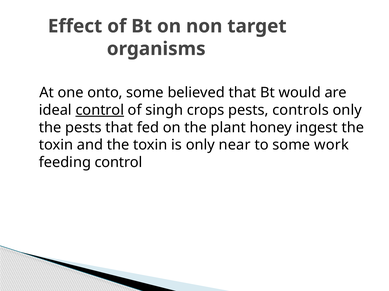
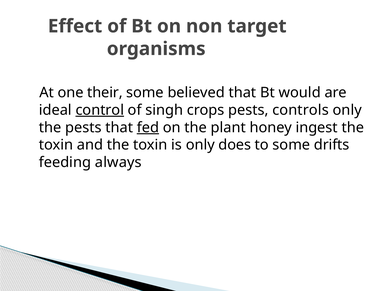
onto: onto -> their
fed underline: none -> present
near: near -> does
work: work -> drifts
feeding control: control -> always
